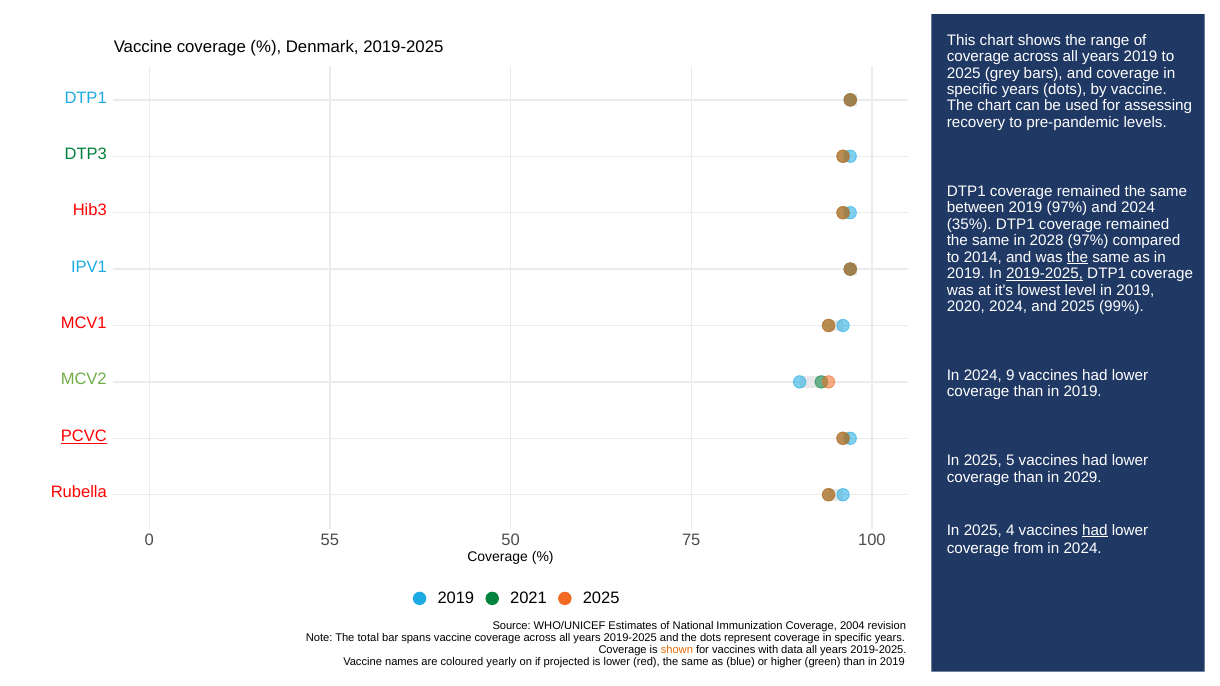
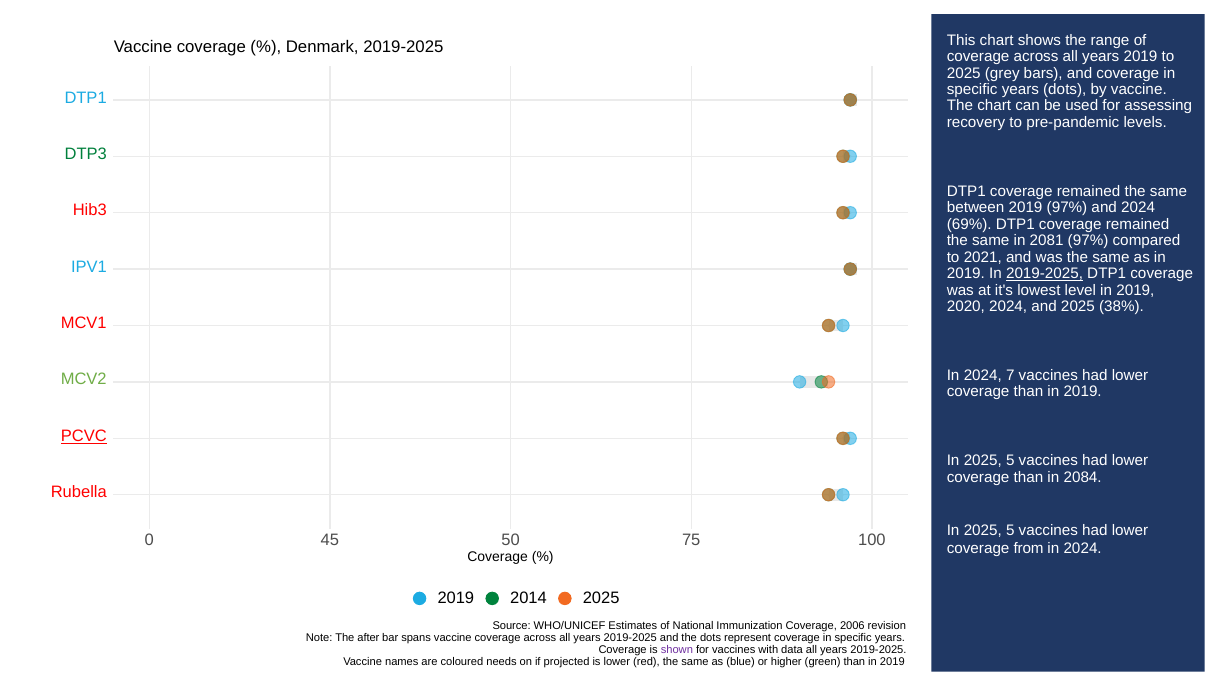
35%: 35% -> 69%
2028: 2028 -> 2081
2014: 2014 -> 2021
the at (1077, 257) underline: present -> none
99%: 99% -> 38%
9: 9 -> 7
2029: 2029 -> 2084
4 at (1010, 530): 4 -> 5
had at (1095, 530) underline: present -> none
55: 55 -> 45
2021: 2021 -> 2014
2004: 2004 -> 2006
total: total -> after
shown colour: orange -> purple
yearly: yearly -> needs
